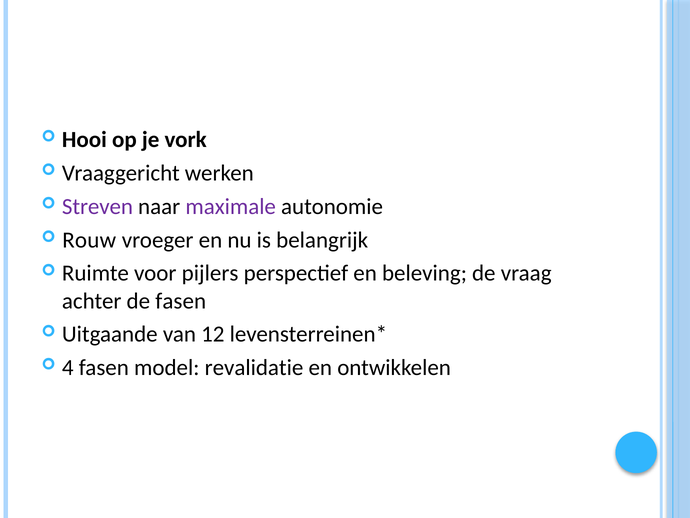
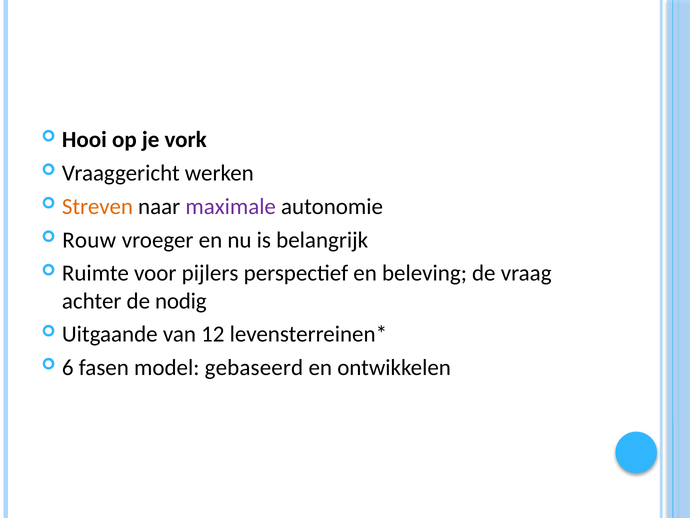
Streven colour: purple -> orange
de fasen: fasen -> nodig
4: 4 -> 6
revalidatie: revalidatie -> gebaseerd
